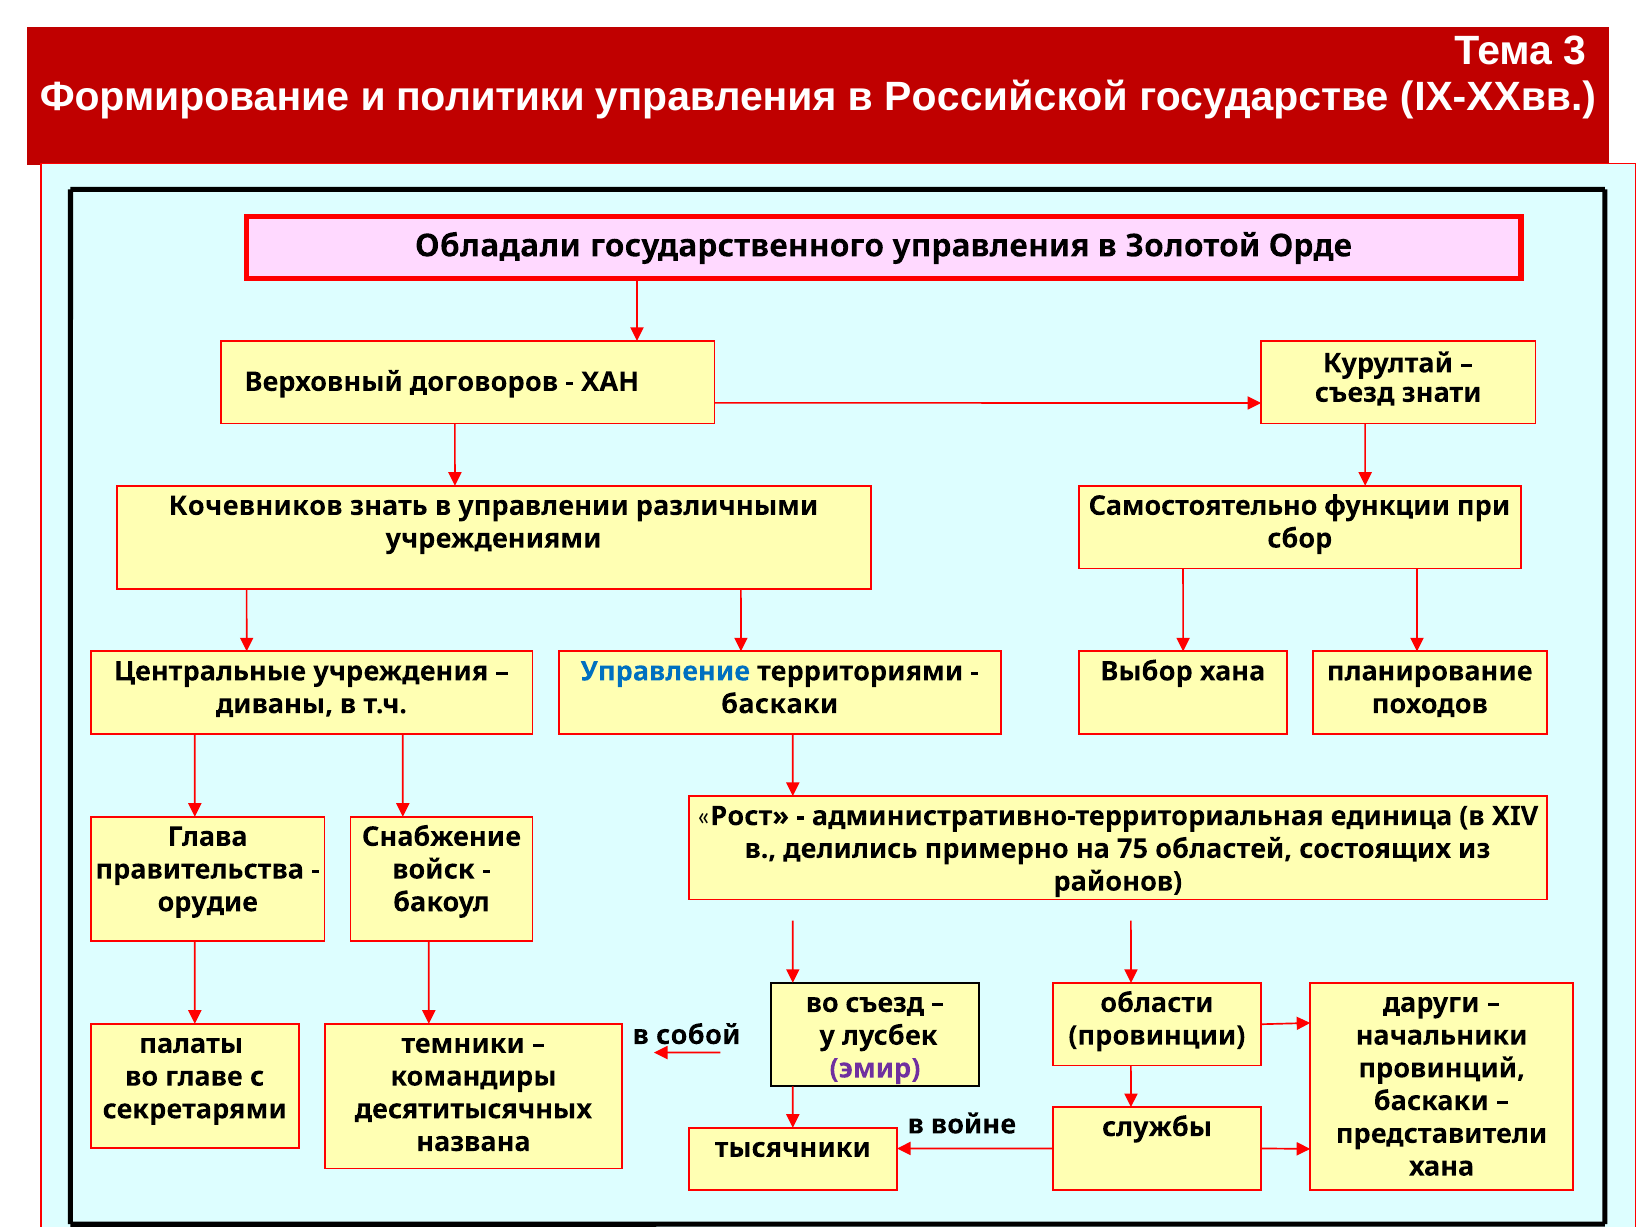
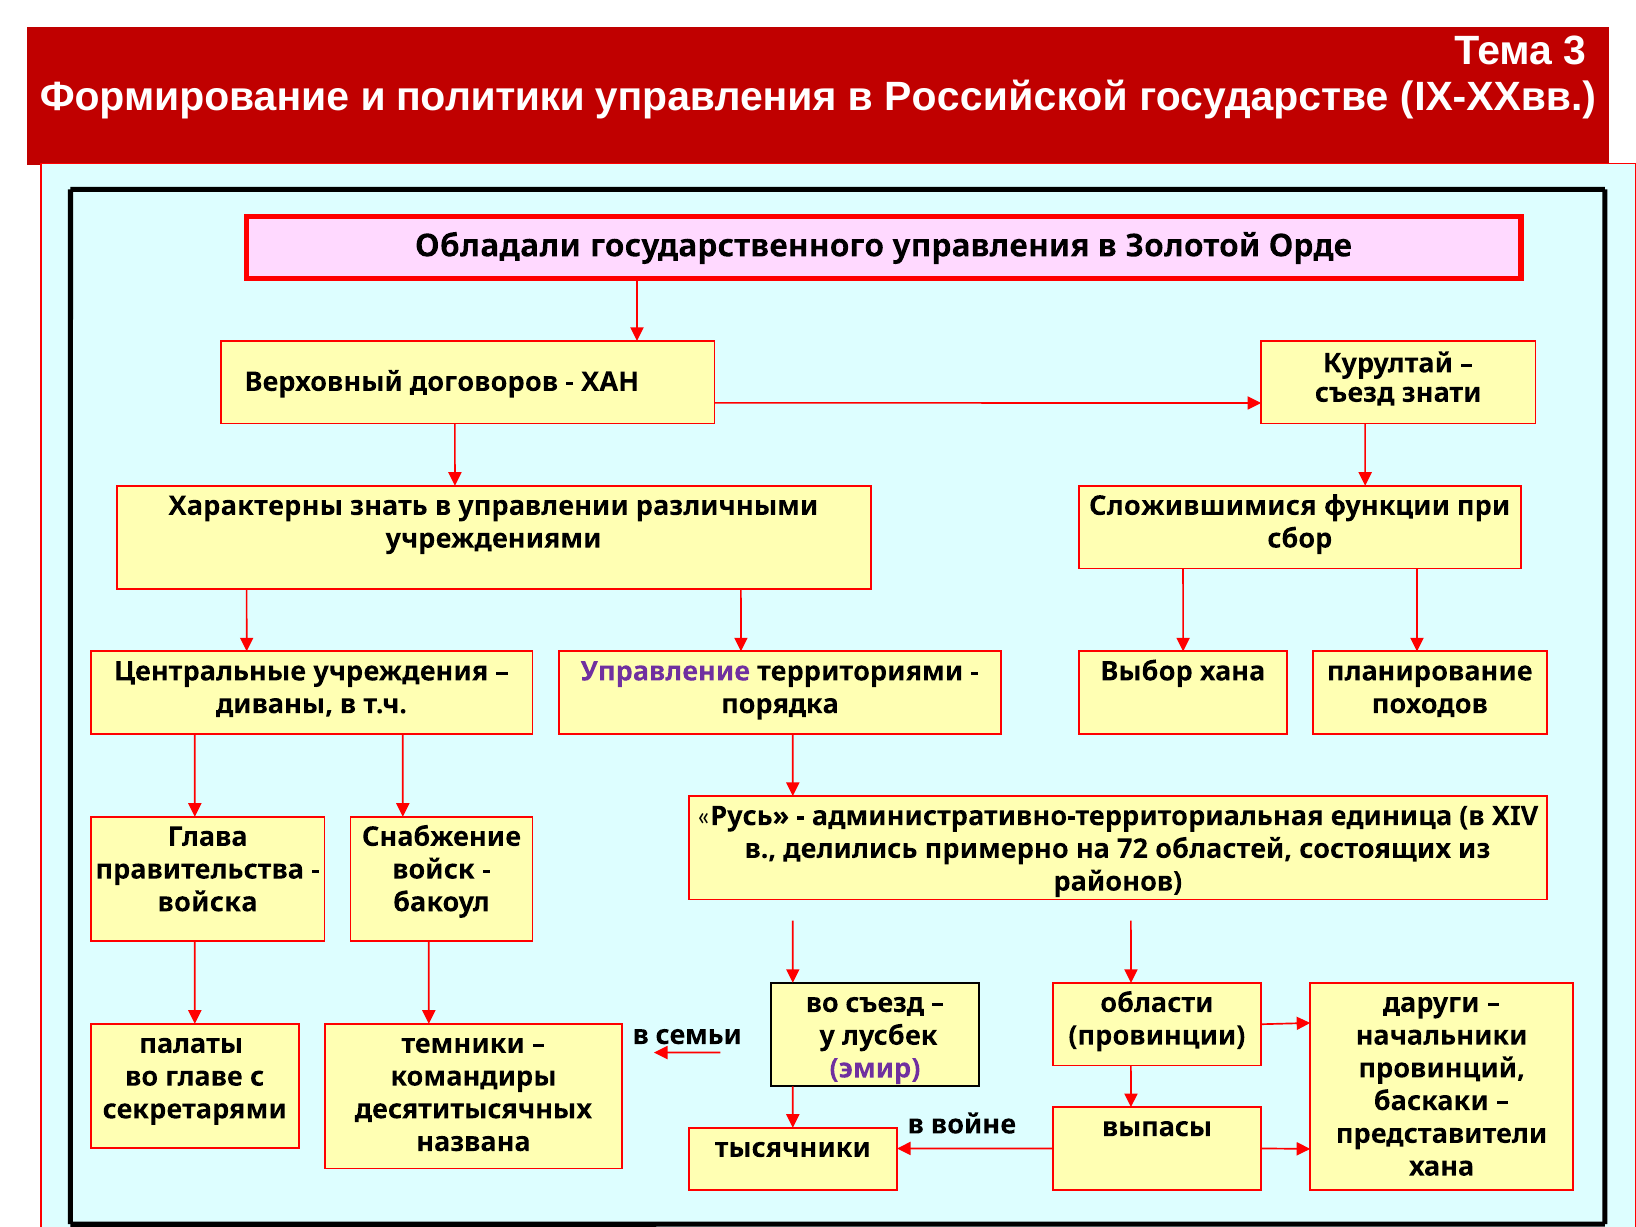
Кочевников: Кочевников -> Характерны
Самостоятельно: Самостоятельно -> Сложившимися
Управление colour: blue -> purple
баскаки at (780, 704): баскаки -> порядка
Рост: Рост -> Русь
75: 75 -> 72
орудие: орудие -> войска
собой: собой -> семьи
службы: службы -> выпасы
